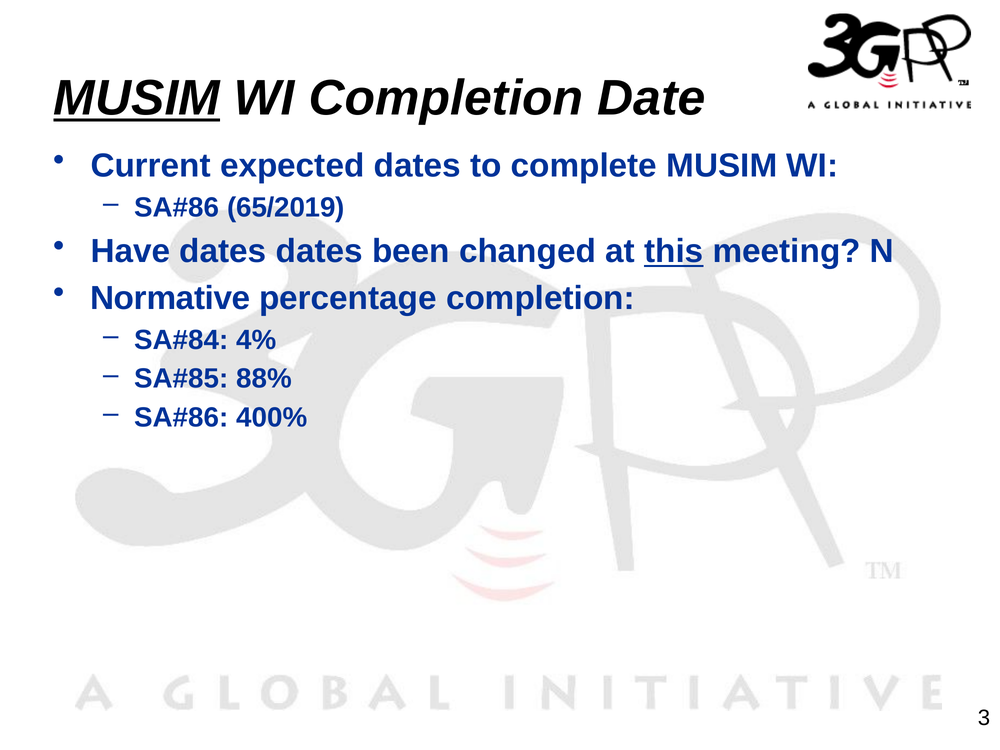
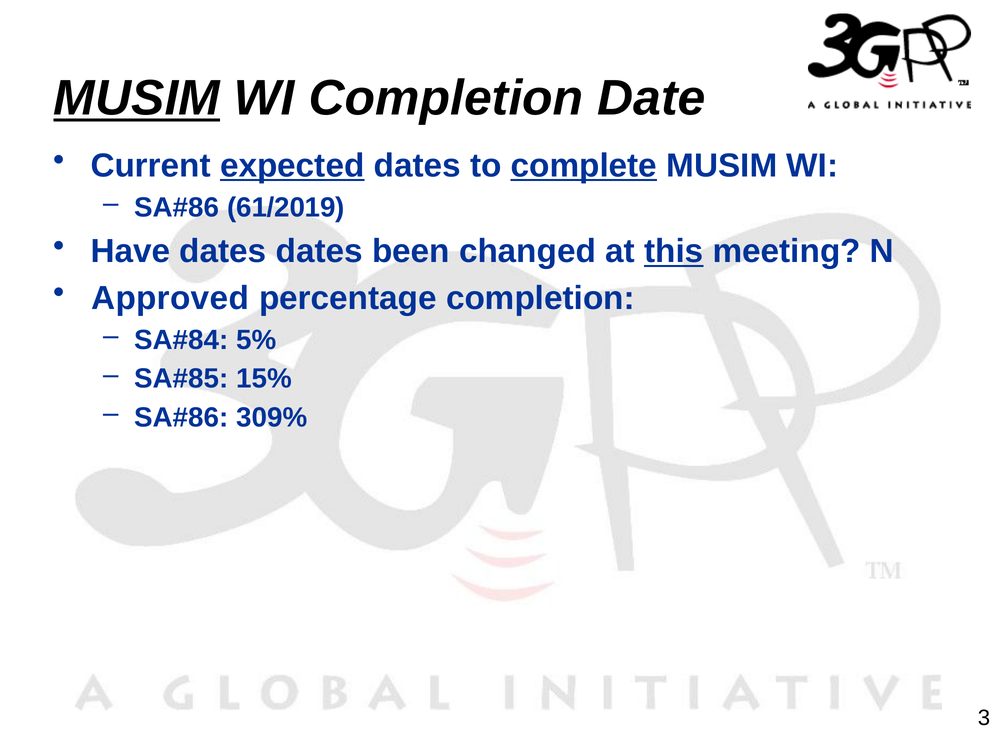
expected underline: none -> present
complete underline: none -> present
65/2019: 65/2019 -> 61/2019
Normative: Normative -> Approved
4%: 4% -> 5%
88%: 88% -> 15%
400%: 400% -> 309%
